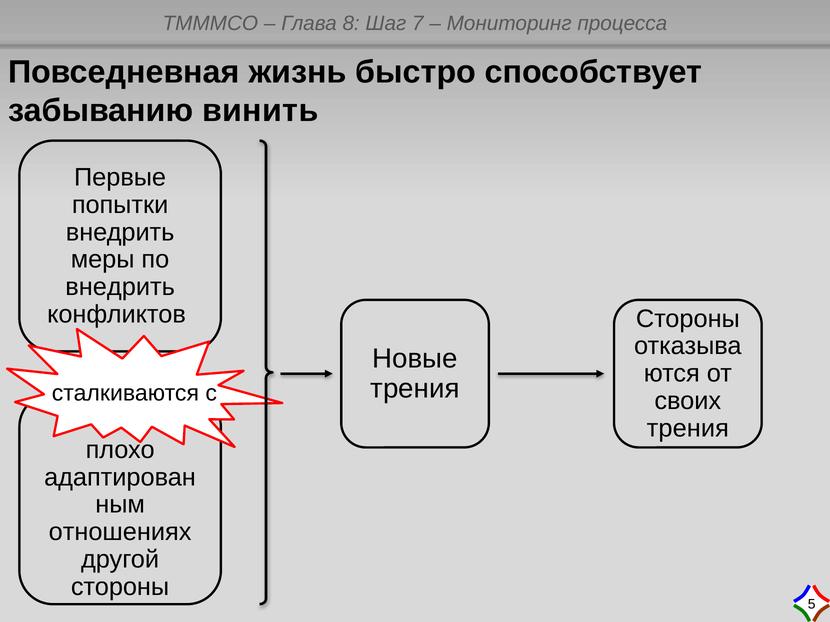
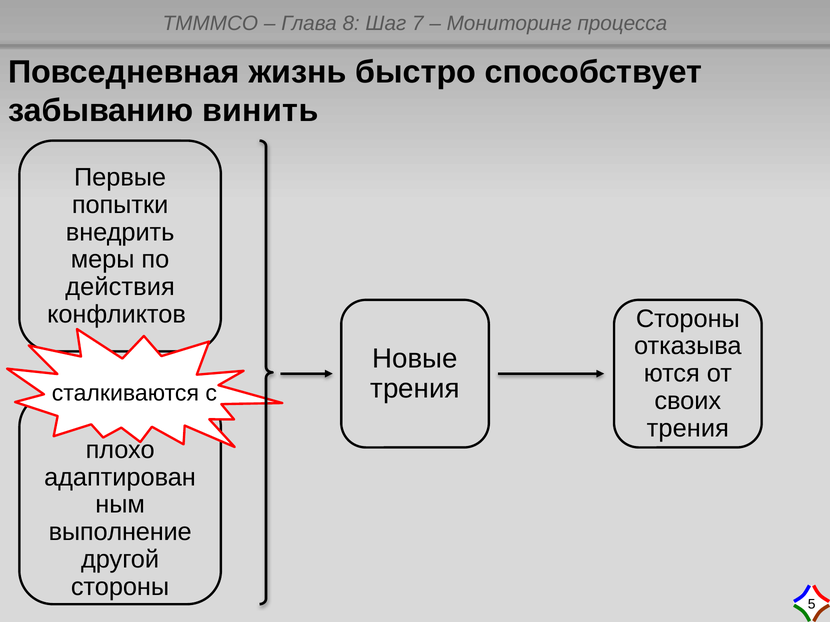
внедрить at (120, 287): внедрить -> действия
отношениях: отношениях -> выполнение
